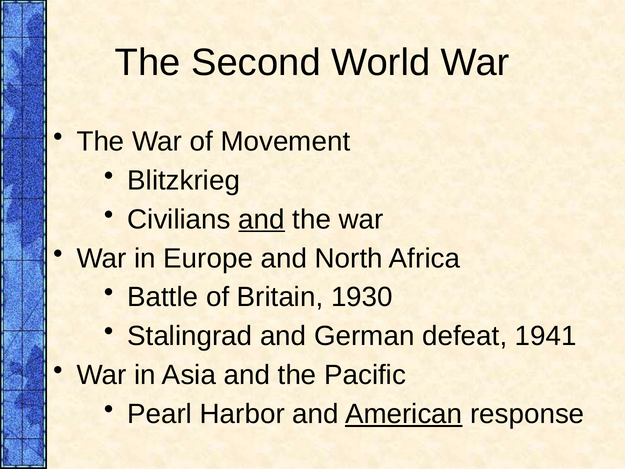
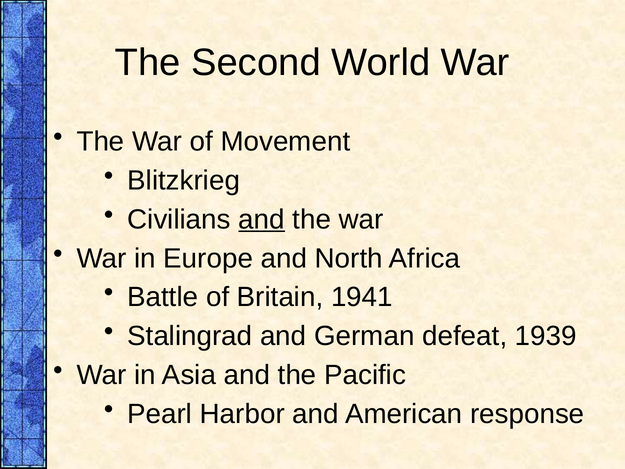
1930: 1930 -> 1941
1941: 1941 -> 1939
American underline: present -> none
